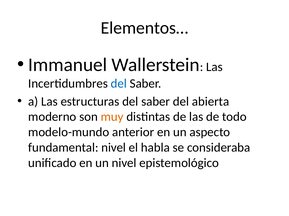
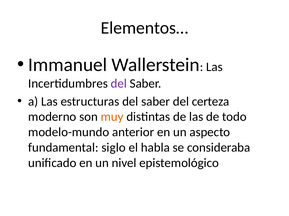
del at (119, 84) colour: blue -> purple
abierta: abierta -> certeza
fundamental nivel: nivel -> siglo
